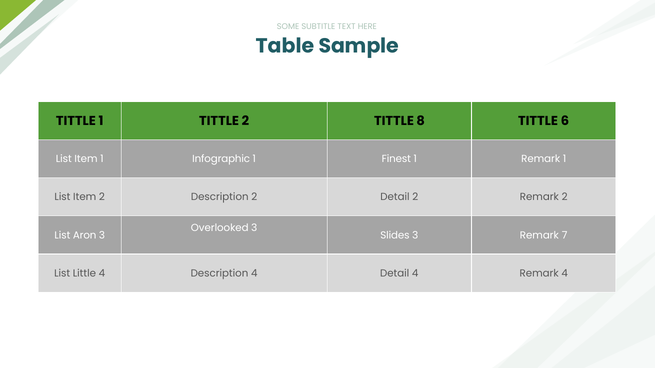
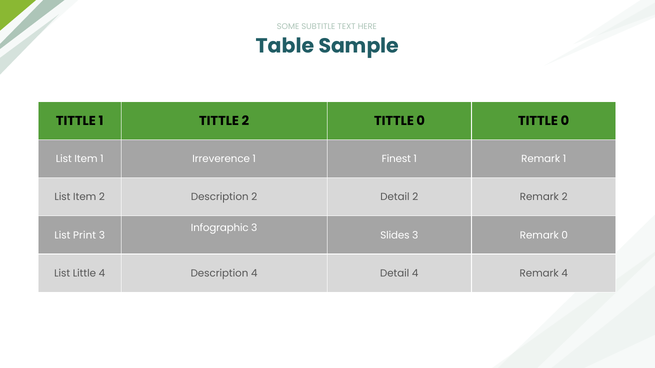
2 TITTLE 8: 8 -> 0
6 at (565, 121): 6 -> 0
Infographic: Infographic -> Irreverence
Overlooked: Overlooked -> Infographic
Aron: Aron -> Print
Remark 7: 7 -> 0
